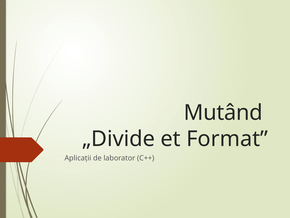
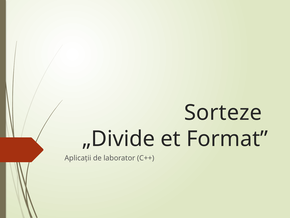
Mutând: Mutând -> Sorteze
